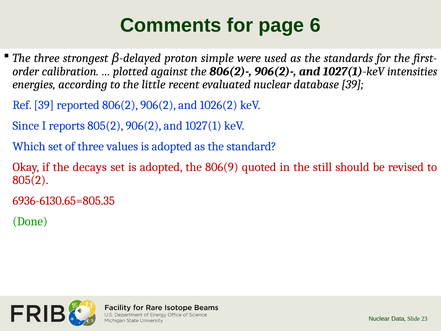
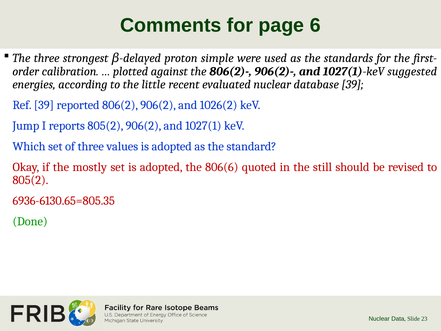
intensities: intensities -> suggested
Since: Since -> Jump
decays: decays -> mostly
806(9: 806(9 -> 806(6
